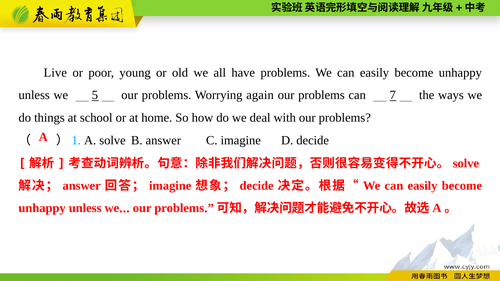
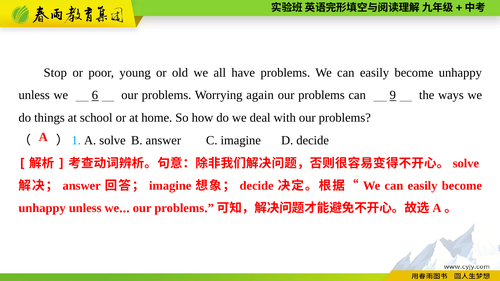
Live: Live -> Stop
5: 5 -> 6
7: 7 -> 9
